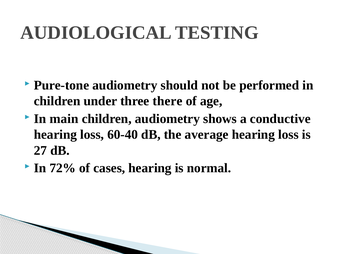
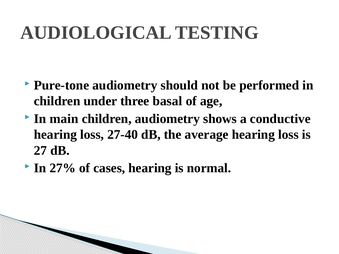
there: there -> basal
60-40: 60-40 -> 27-40
72%: 72% -> 27%
